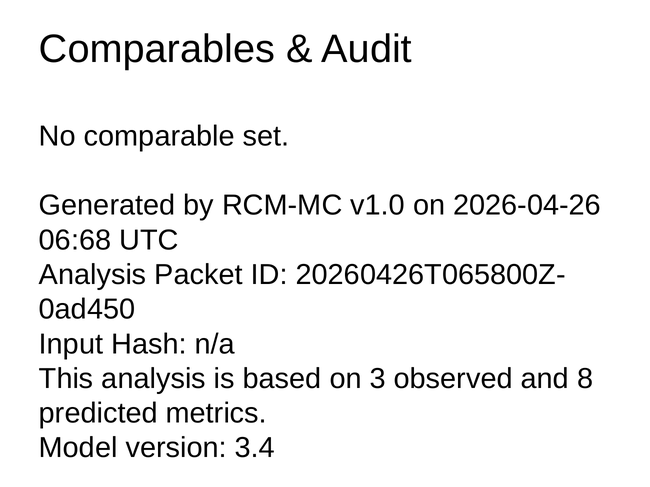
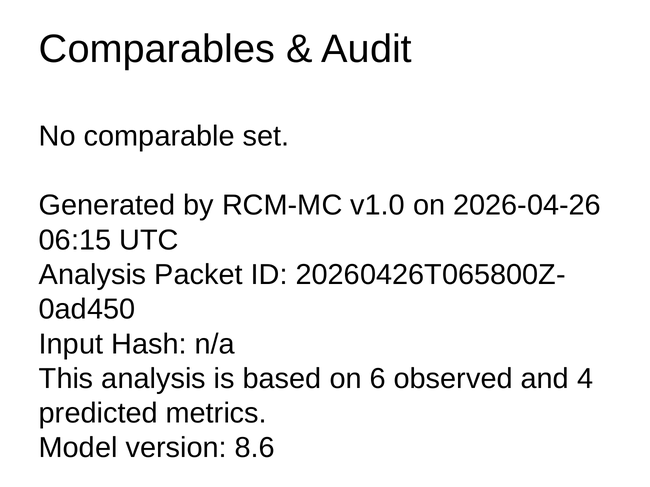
06:68: 06:68 -> 06:15
3: 3 -> 6
8: 8 -> 4
3.4: 3.4 -> 8.6
